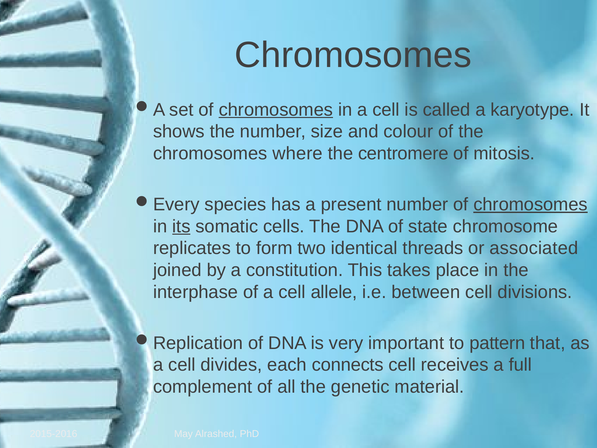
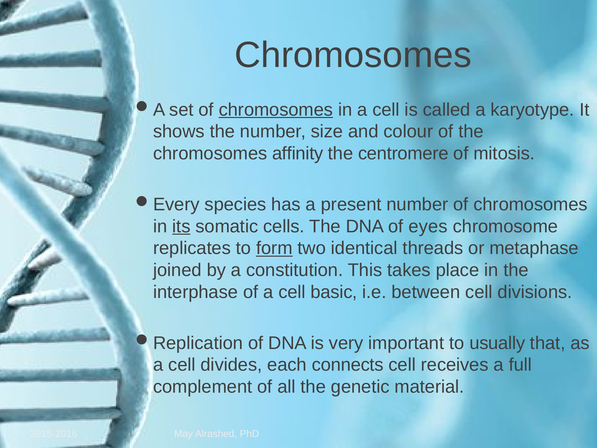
where: where -> affinity
chromosomes at (531, 204) underline: present -> none
state: state -> eyes
form underline: none -> present
associated: associated -> metaphase
allele: allele -> basic
pattern: pattern -> usually
